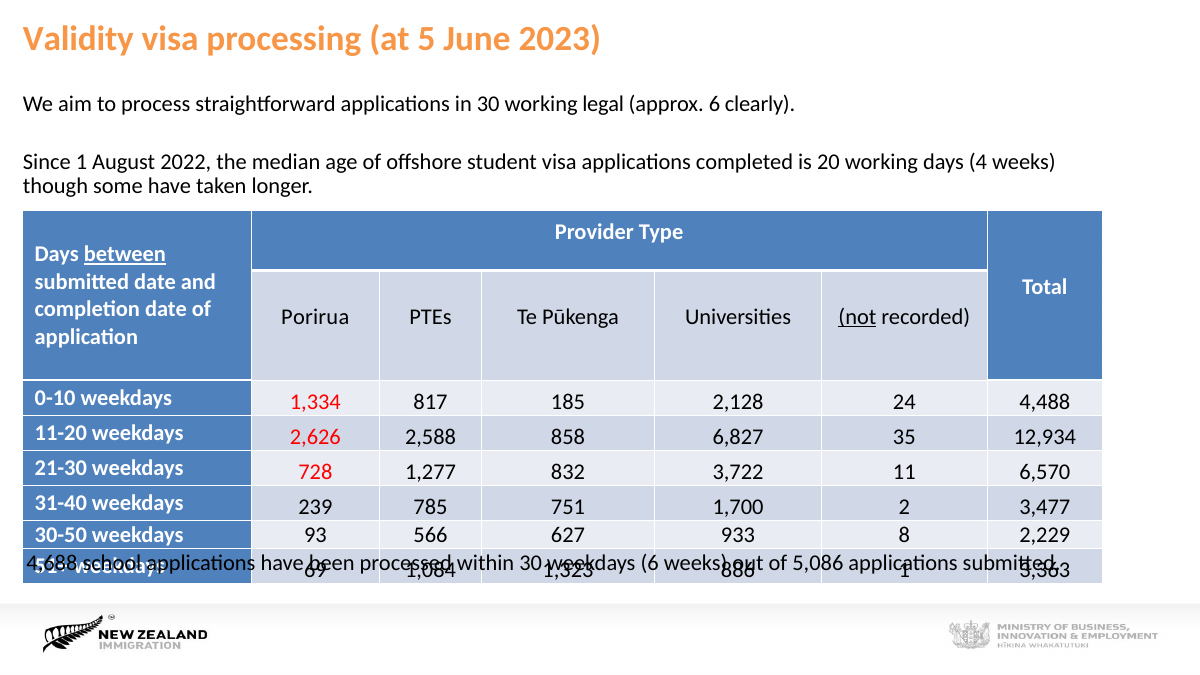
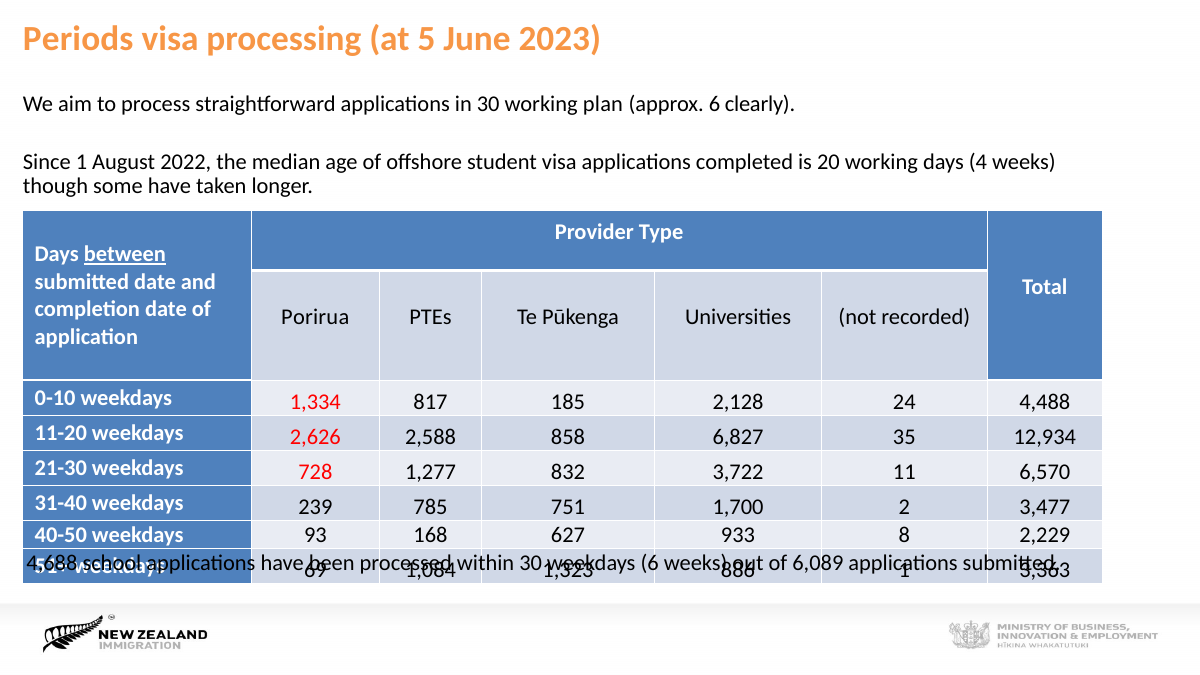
Validity: Validity -> Periods
legal: legal -> plan
not underline: present -> none
30-50: 30-50 -> 40-50
566: 566 -> 168
5,086: 5,086 -> 6,089
